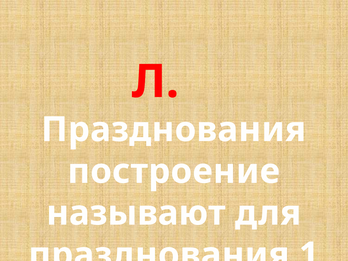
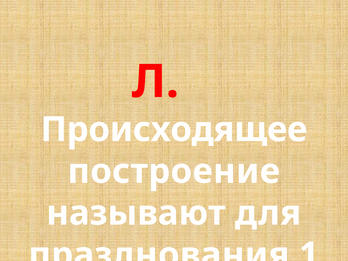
Празднования at (174, 130): Празднования -> Происходящее
